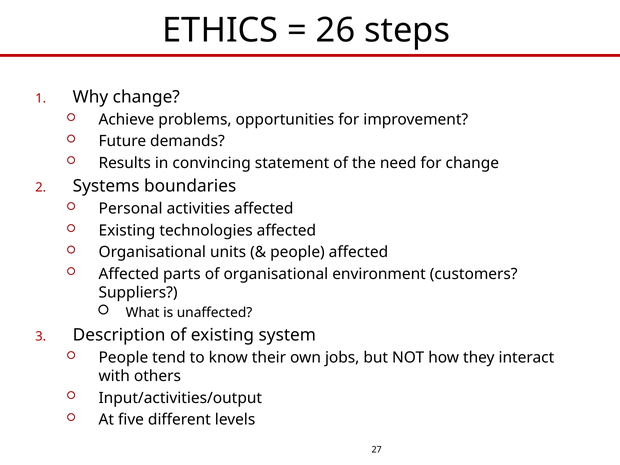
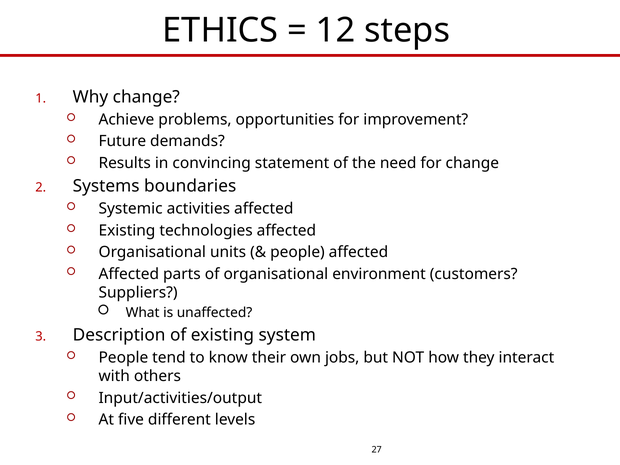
26: 26 -> 12
Personal: Personal -> Systemic
